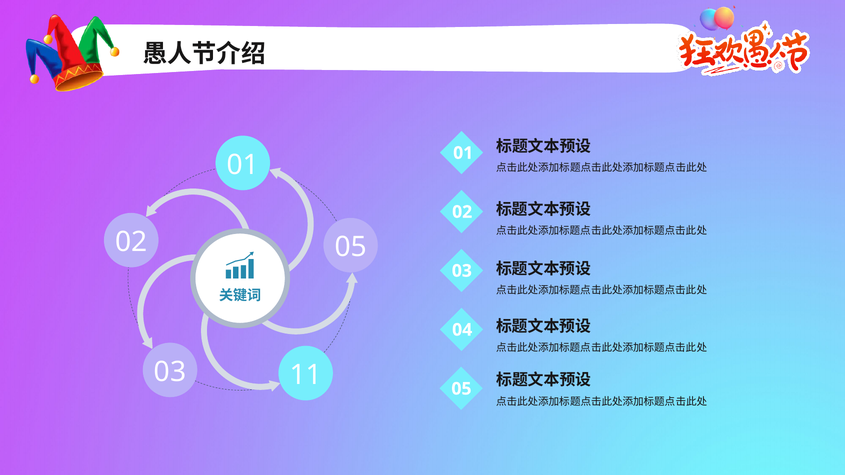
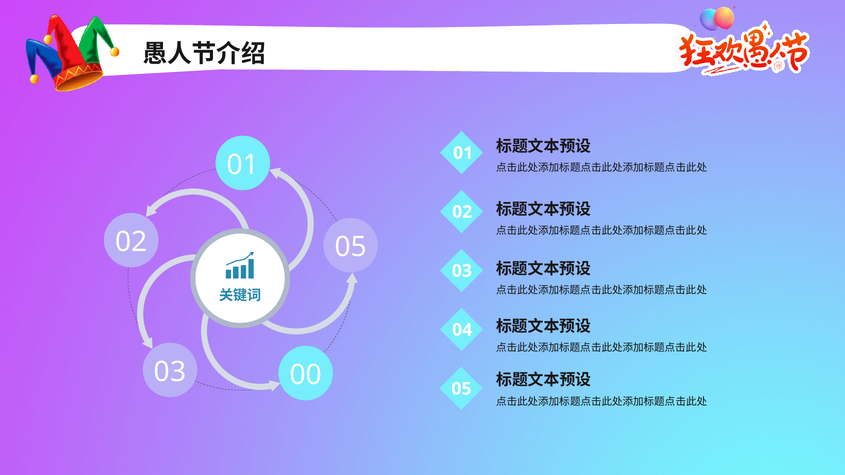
11: 11 -> 00
